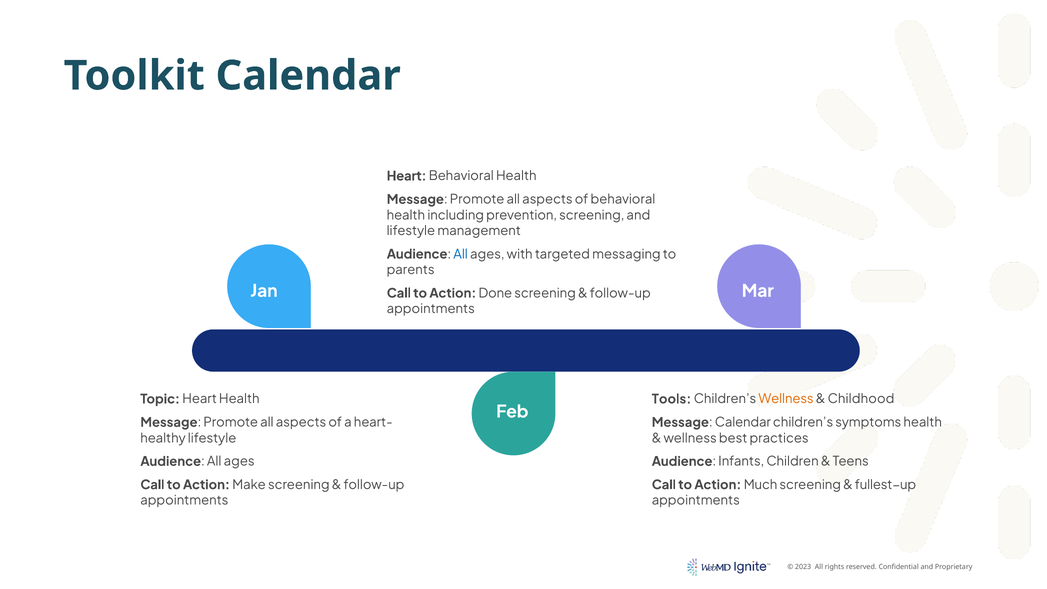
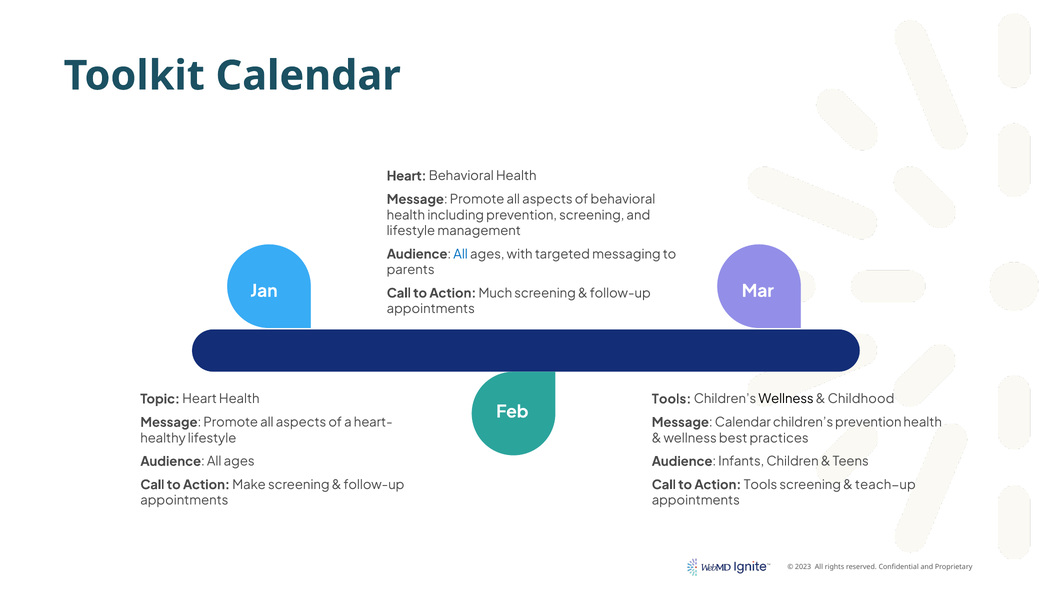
Done: Done -> Much
Wellness at (786, 399) colour: orange -> black
children’s symptoms: symptoms -> prevention
Action Much: Much -> Tools
fullest-up: fullest-up -> teach-up
